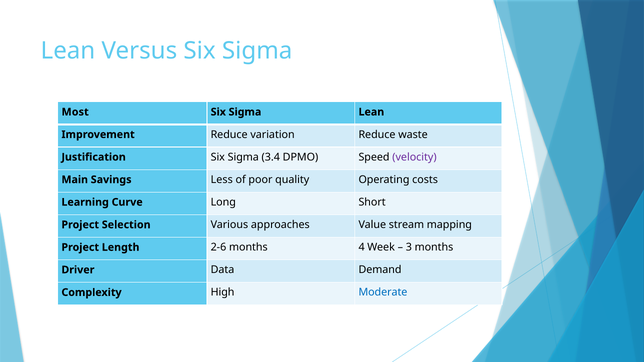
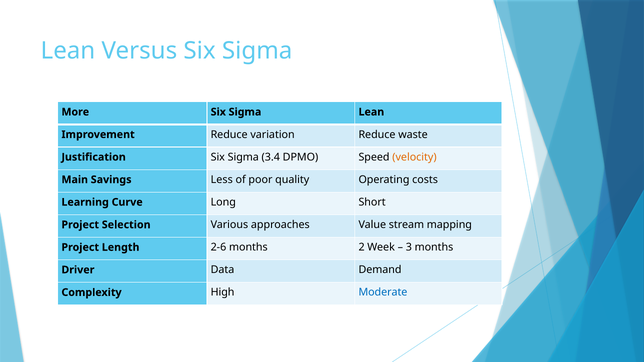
Most: Most -> More
velocity colour: purple -> orange
4: 4 -> 2
